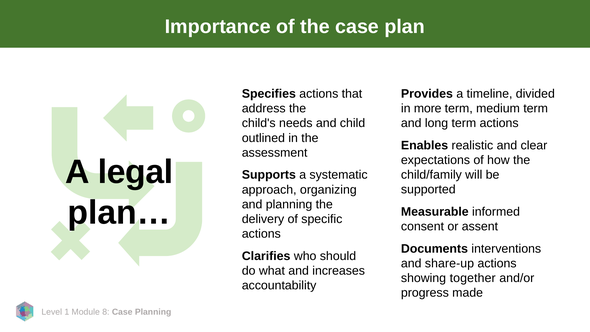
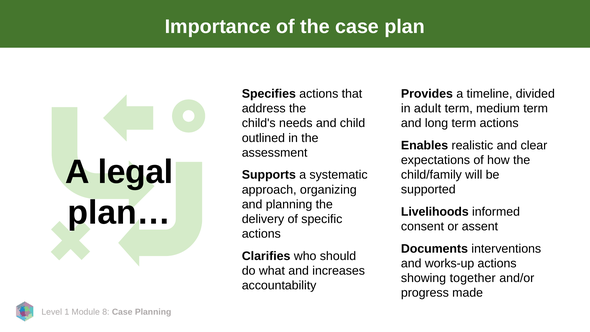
more: more -> adult
Measurable: Measurable -> Livelihoods
share-up: share-up -> works-up
